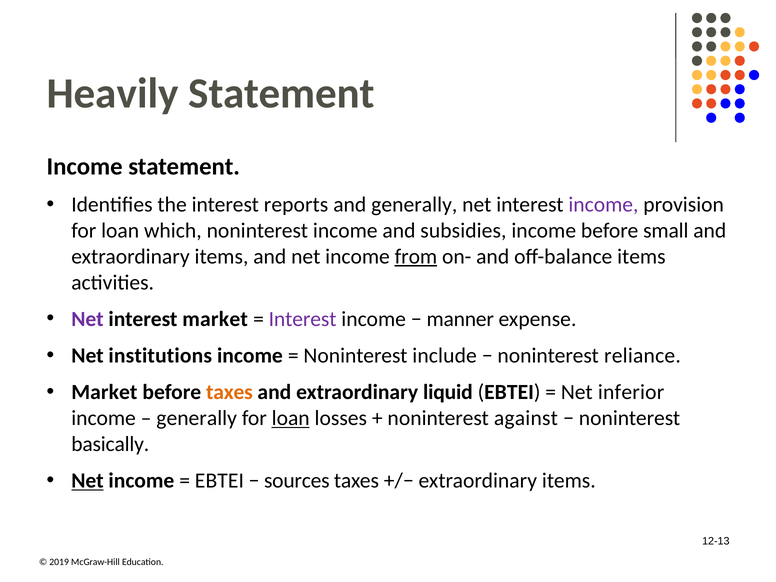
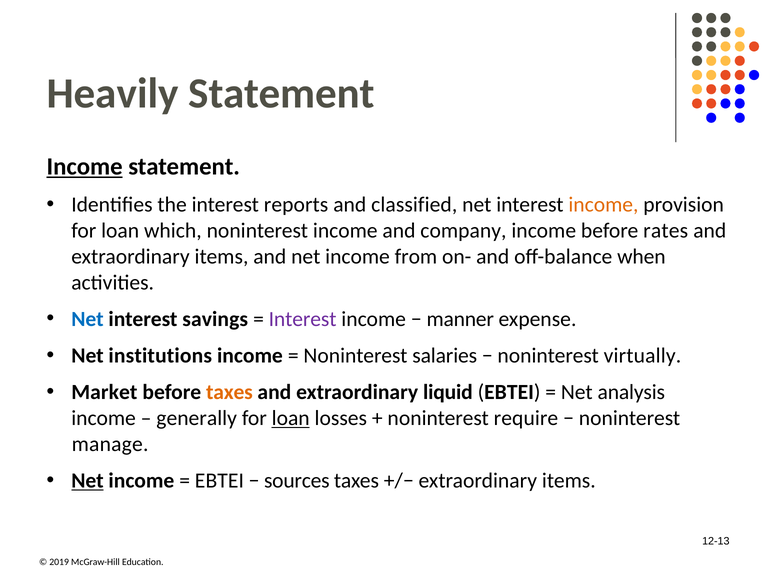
Income at (85, 166) underline: none -> present
and generally: generally -> classified
income at (603, 205) colour: purple -> orange
subsidies: subsidies -> company
small: small -> rates
from underline: present -> none
off-balance items: items -> when
Net at (87, 319) colour: purple -> blue
interest market: market -> savings
include: include -> salaries
reliance: reliance -> virtually
inferior: inferior -> analysis
against: against -> require
basically: basically -> manage
